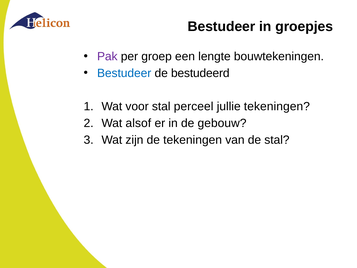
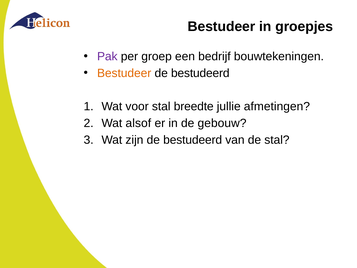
lengte: lengte -> bedrijf
Bestudeer at (124, 73) colour: blue -> orange
perceel: perceel -> breedte
jullie tekeningen: tekeningen -> afmetingen
zijn de tekeningen: tekeningen -> bestudeerd
